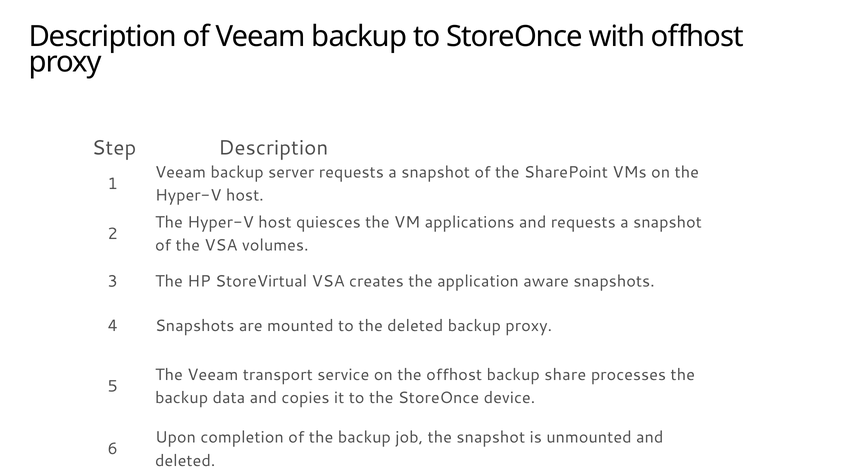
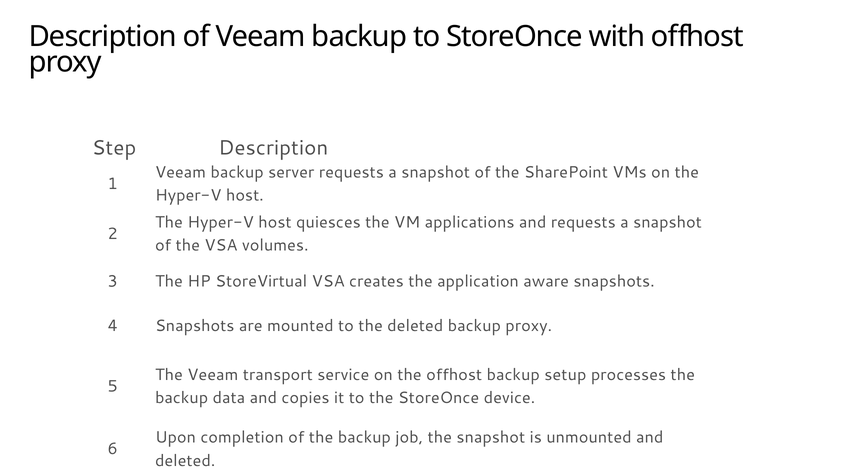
share: share -> setup
